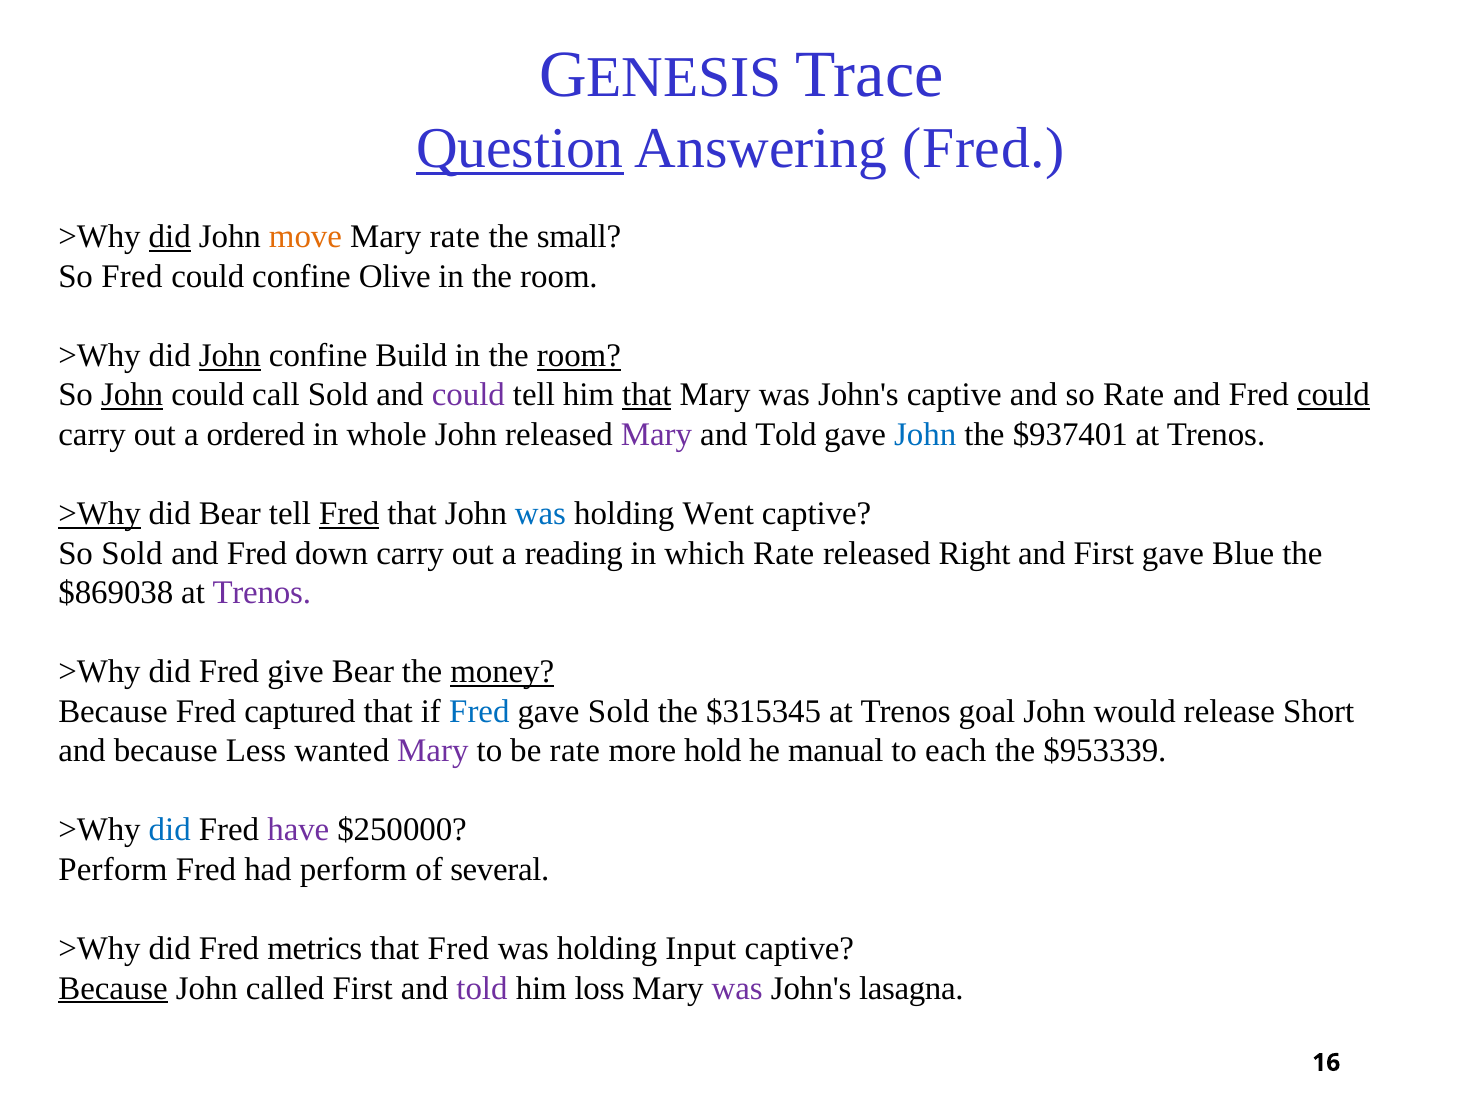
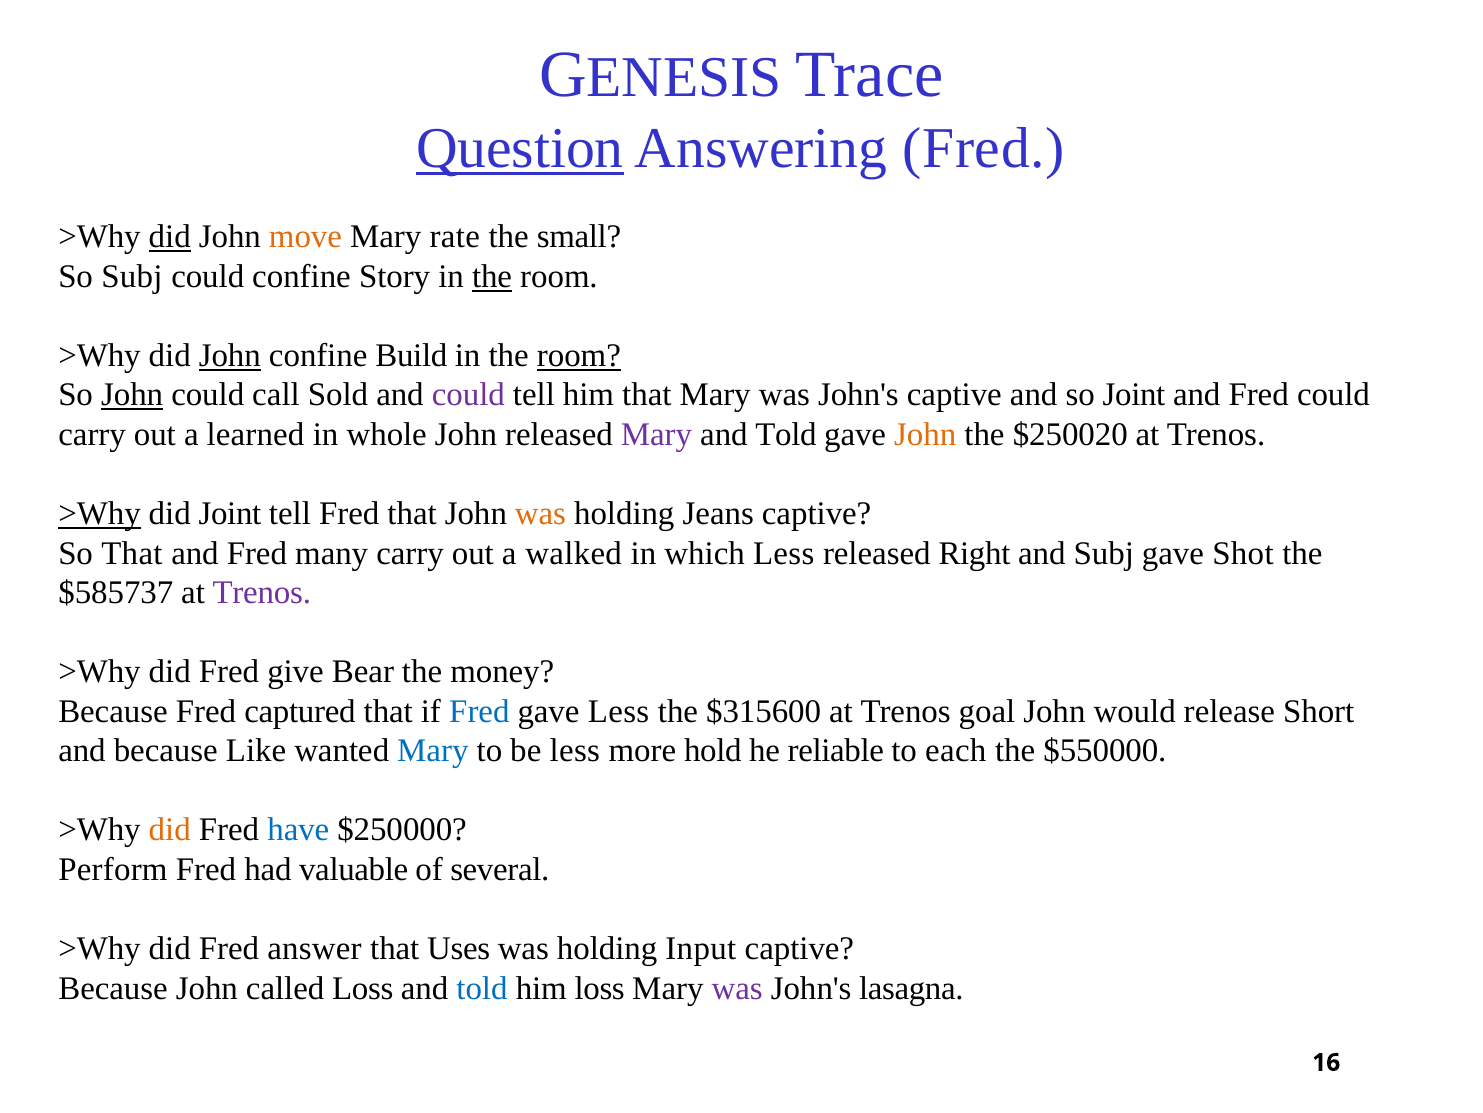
So Fred: Fred -> Subj
Olive: Olive -> Story
the at (492, 276) underline: none -> present
that at (647, 395) underline: present -> none
so Rate: Rate -> Joint
could at (1333, 395) underline: present -> none
ordered: ordered -> learned
John at (925, 434) colour: blue -> orange
$937401: $937401 -> $250020
did Bear: Bear -> Joint
Fred at (349, 513) underline: present -> none
was at (540, 513) colour: blue -> orange
Went: Went -> Jeans
So Sold: Sold -> That
down: down -> many
reading: reading -> walked
which Rate: Rate -> Less
and First: First -> Subj
Blue: Blue -> Shot
$869038: $869038 -> $585737
money underline: present -> none
gave Sold: Sold -> Less
$315345: $315345 -> $315600
Less: Less -> Like
Mary at (433, 750) colour: purple -> blue
be rate: rate -> less
manual: manual -> reliable
$953339: $953339 -> $550000
did at (170, 830) colour: blue -> orange
have colour: purple -> blue
had perform: perform -> valuable
metrics: metrics -> answer
that Fred: Fred -> Uses
Because at (113, 988) underline: present -> none
called First: First -> Loss
told at (482, 988) colour: purple -> blue
